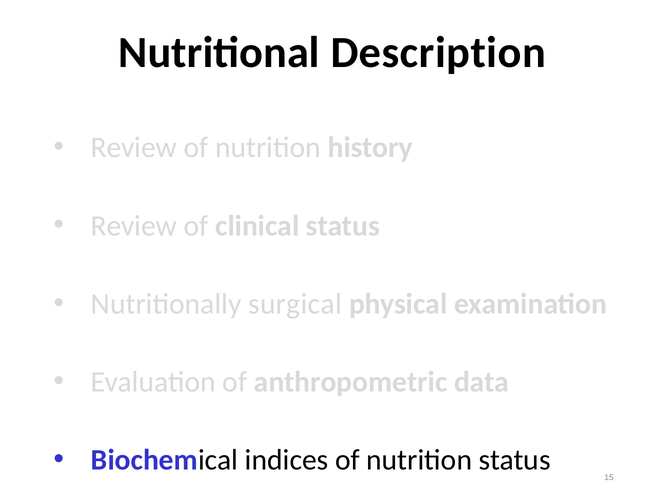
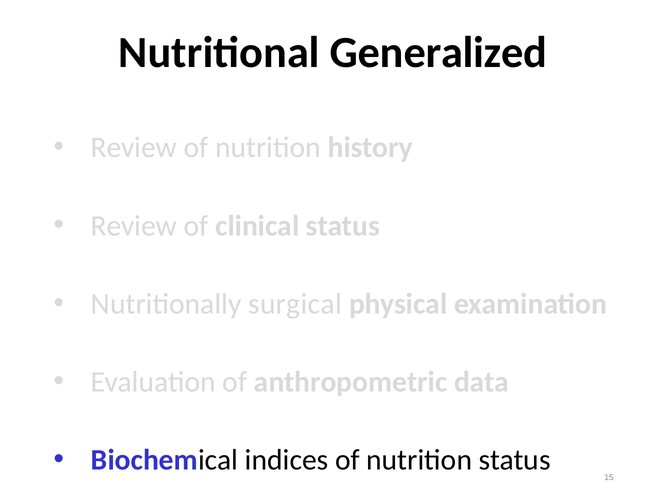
Description: Description -> Generalized
